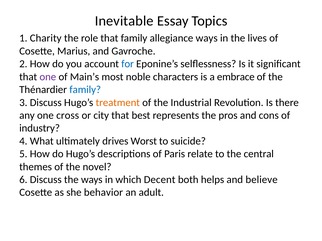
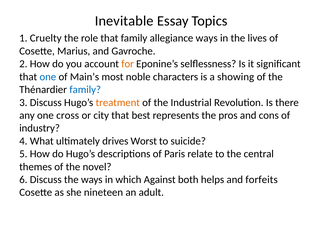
Charity: Charity -> Cruelty
for colour: blue -> orange
one at (48, 77) colour: purple -> blue
embrace: embrace -> showing
Decent: Decent -> Against
believe: believe -> forfeits
behavior: behavior -> nineteen
